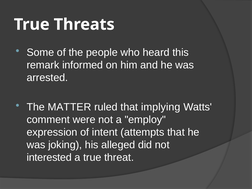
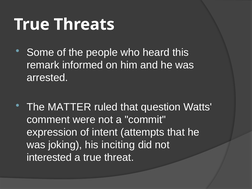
implying: implying -> question
employ: employ -> commit
alleged: alleged -> inciting
